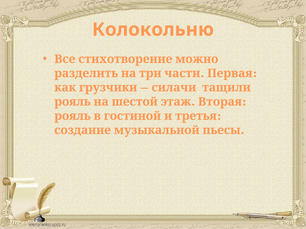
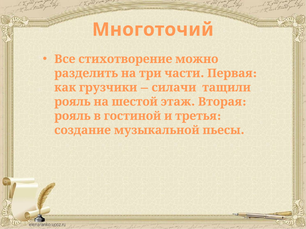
Колокольню: Колокольню -> Многоточий
